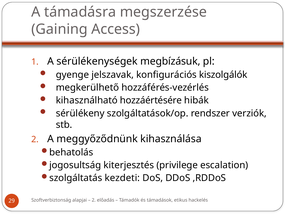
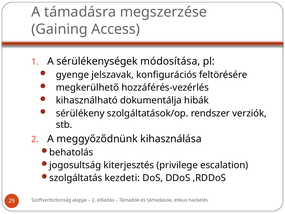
megbízásuk: megbízásuk -> módosítása
kiszolgálók: kiszolgálók -> feltörésére
hozzáértésére: hozzáértésére -> dokumentálja
